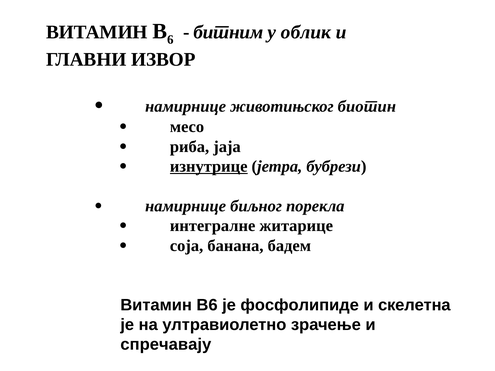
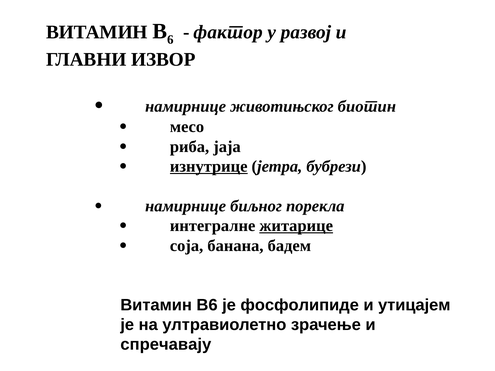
битним: битним -> фактор
облик: облик -> развој
житарице underline: none -> present
скелетна: скелетна -> утицајем
